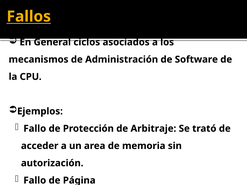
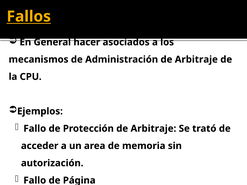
ciclos: ciclos -> hacer
Administración de Software: Software -> Arbitraje
